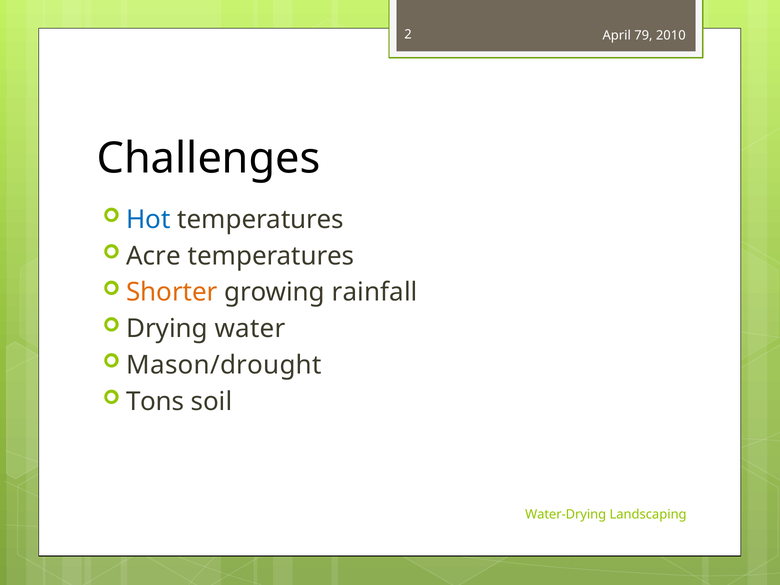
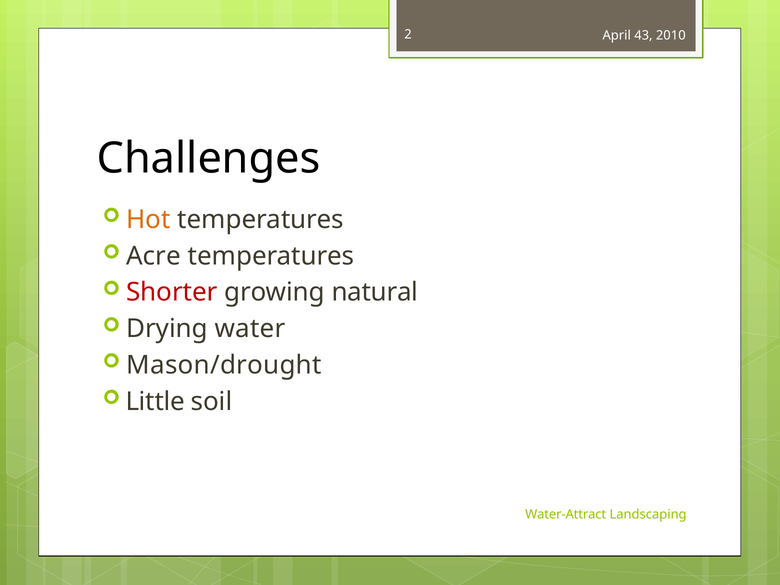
79: 79 -> 43
Hot colour: blue -> orange
Shorter colour: orange -> red
rainfall: rainfall -> natural
Tons: Tons -> Little
Water-Drying: Water-Drying -> Water-Attract
